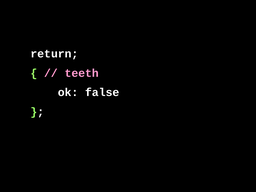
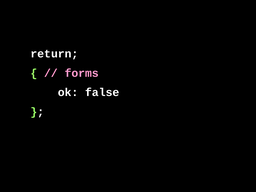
teeth: teeth -> forms
